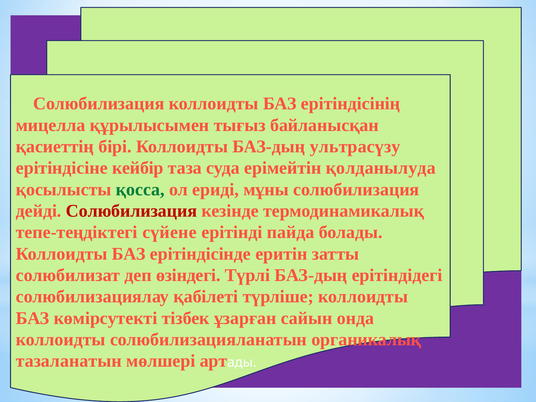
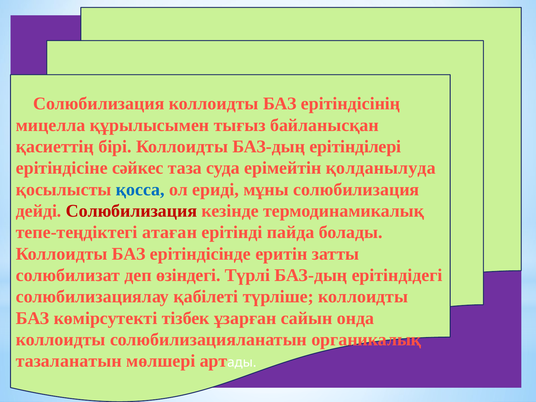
ультрасүзу: ультрасүзу -> ерітінділері
кейбір: кейбір -> сәйкес
қосса colour: green -> blue
сүйене: сүйене -> атаған
